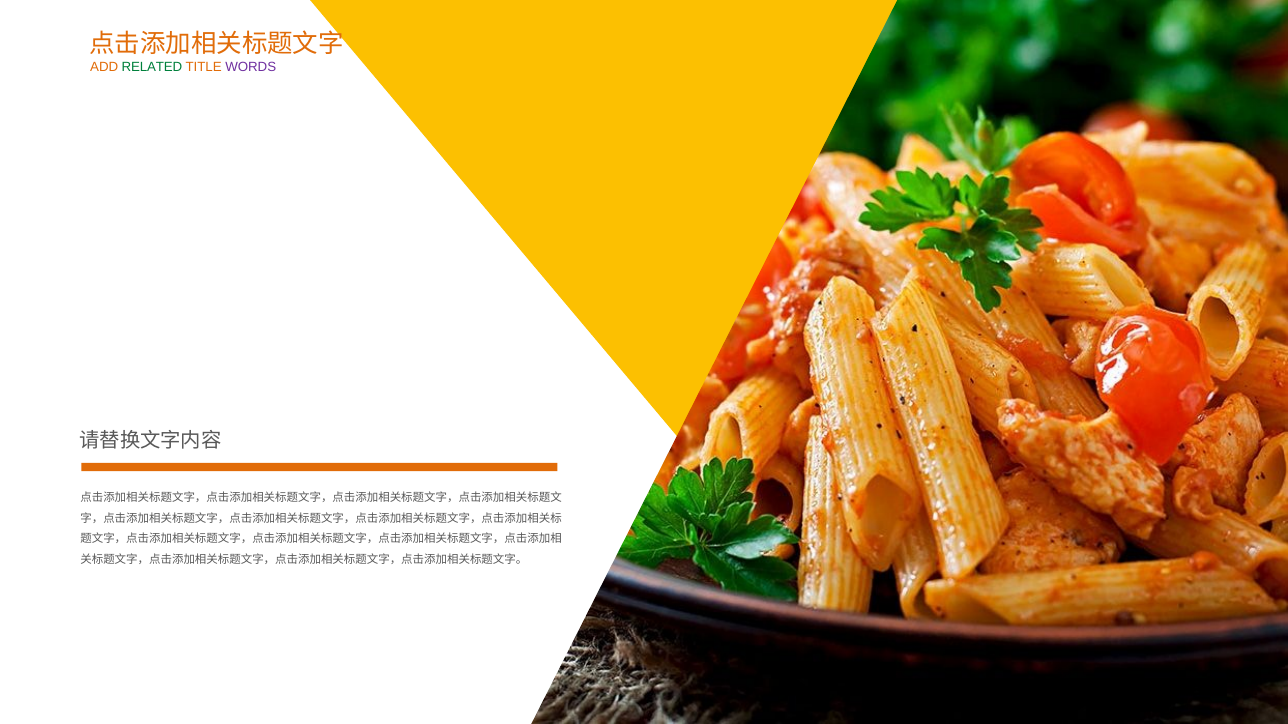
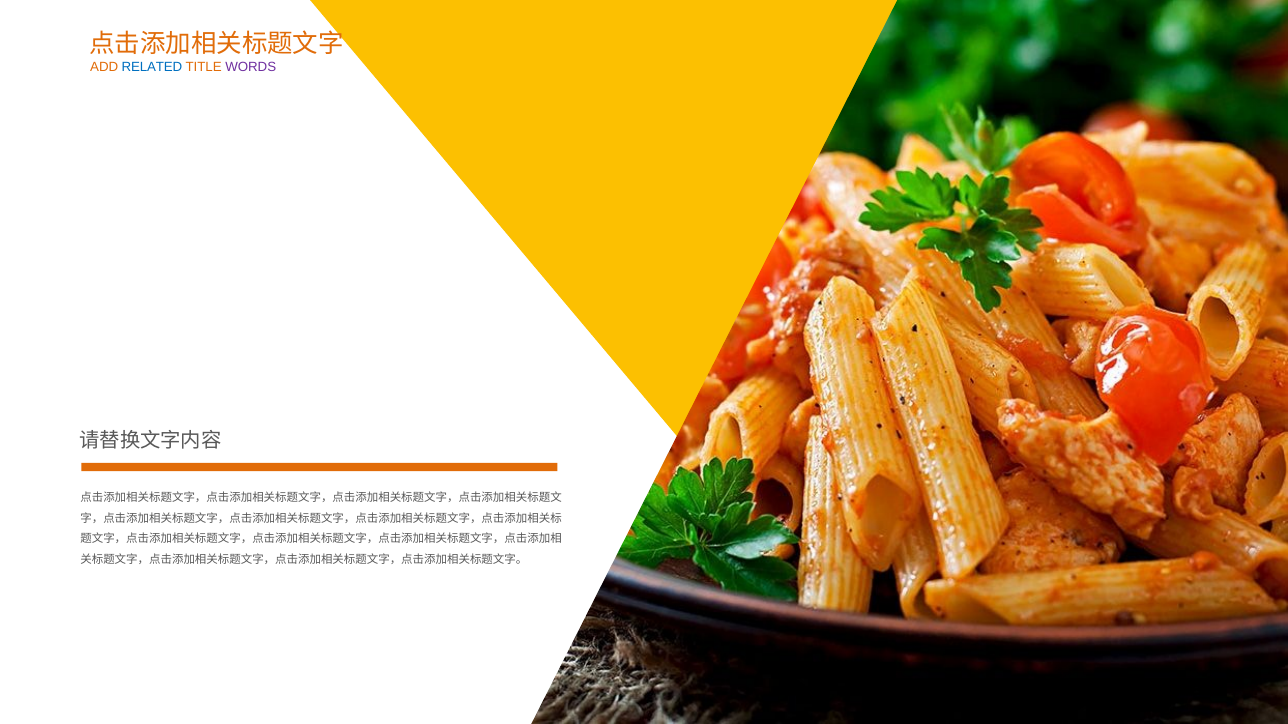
RELATED colour: green -> blue
